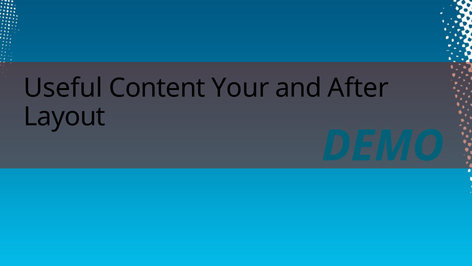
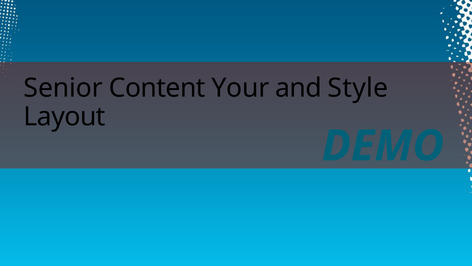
Useful: Useful -> Senior
After: After -> Style
